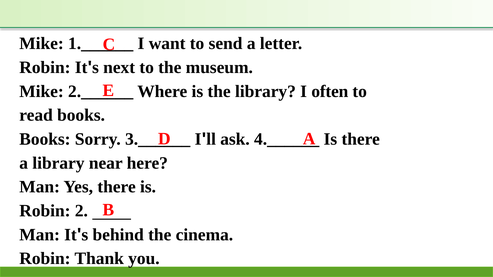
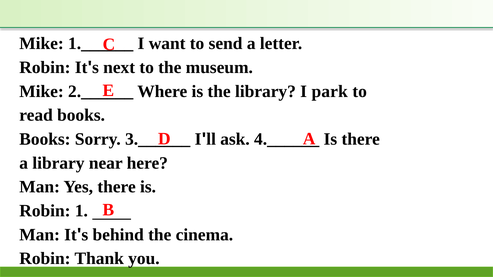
often: often -> park
2: 2 -> 1
